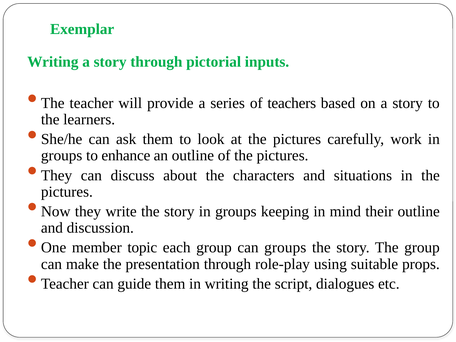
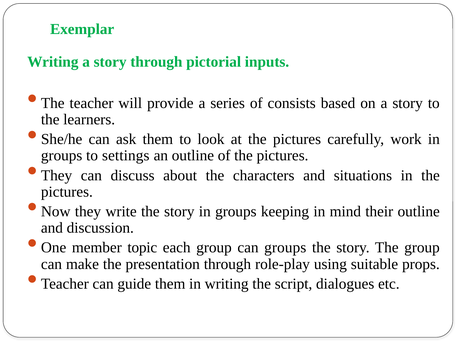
teachers: teachers -> consists
enhance: enhance -> settings
